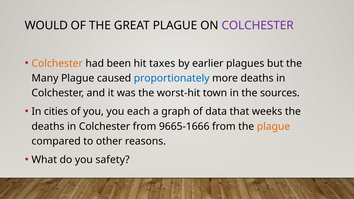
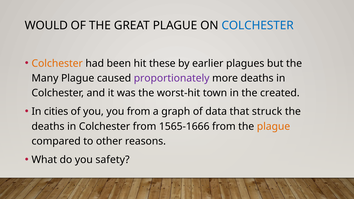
COLCHESTER at (258, 25) colour: purple -> blue
taxes: taxes -> these
proportionately colour: blue -> purple
sources: sources -> created
you each: each -> from
weeks: weeks -> struck
9665-1666: 9665-1666 -> 1565-1666
